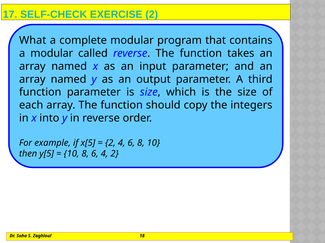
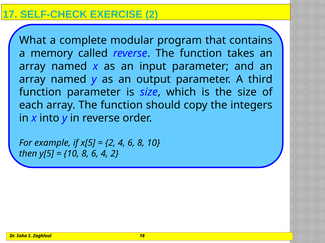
a modular: modular -> memory
